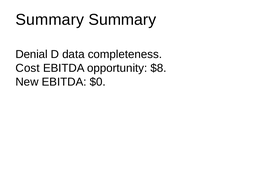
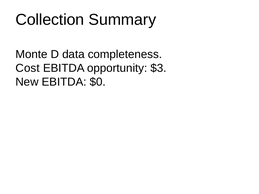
Summary at (50, 20): Summary -> Collection
Denial: Denial -> Monte
$8: $8 -> $3
